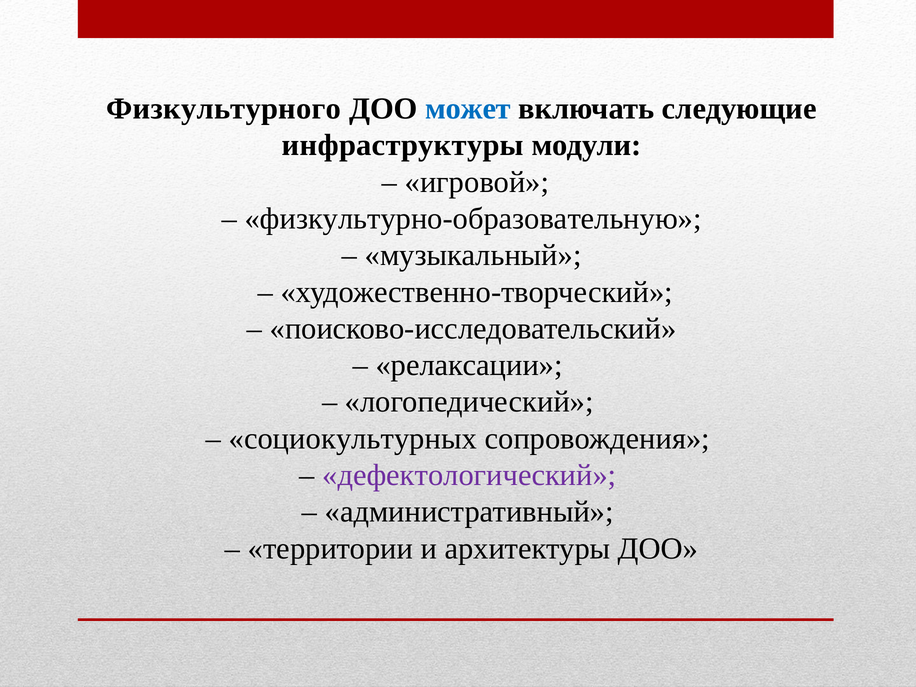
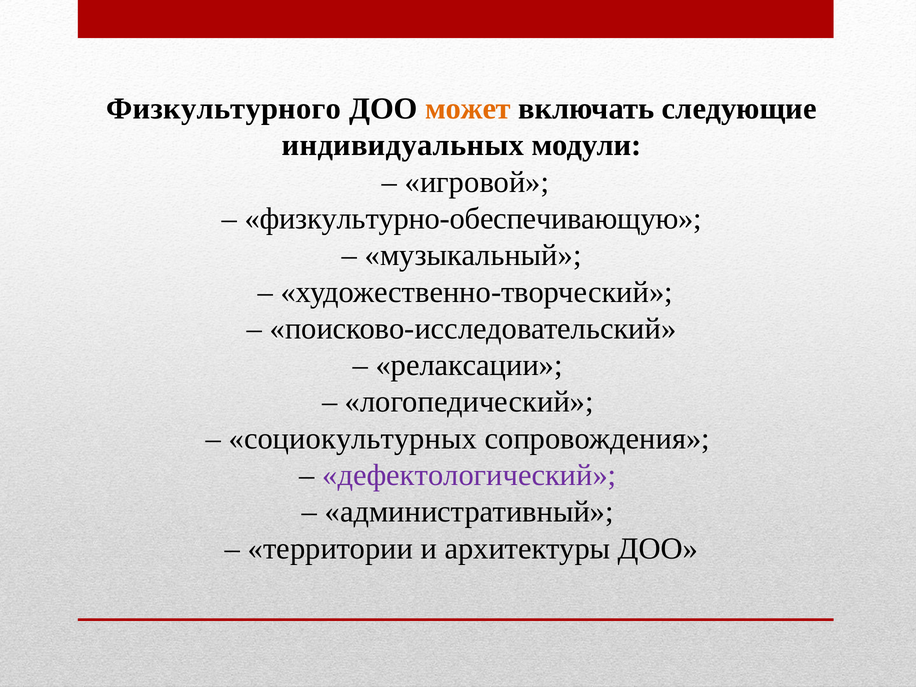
может colour: blue -> orange
инфраструктуры: инфраструктуры -> индивидуальных
физкультурно-образовательную: физкультурно-образовательную -> физкультурно-обеспечивающую
